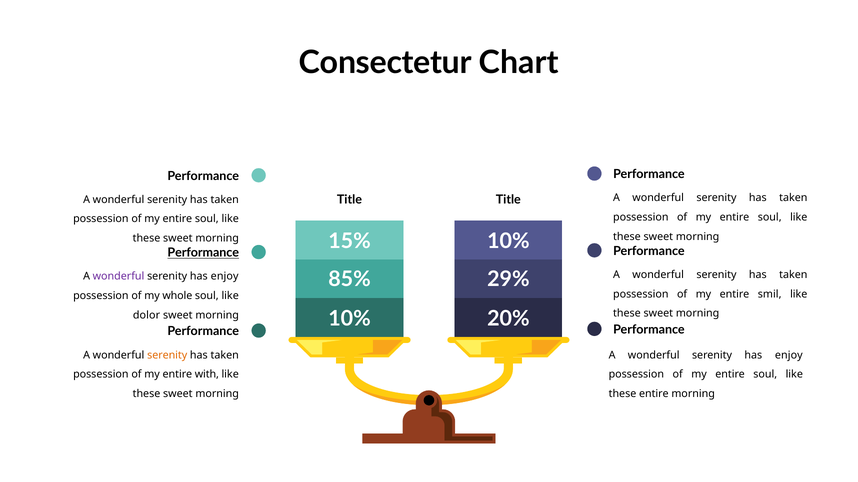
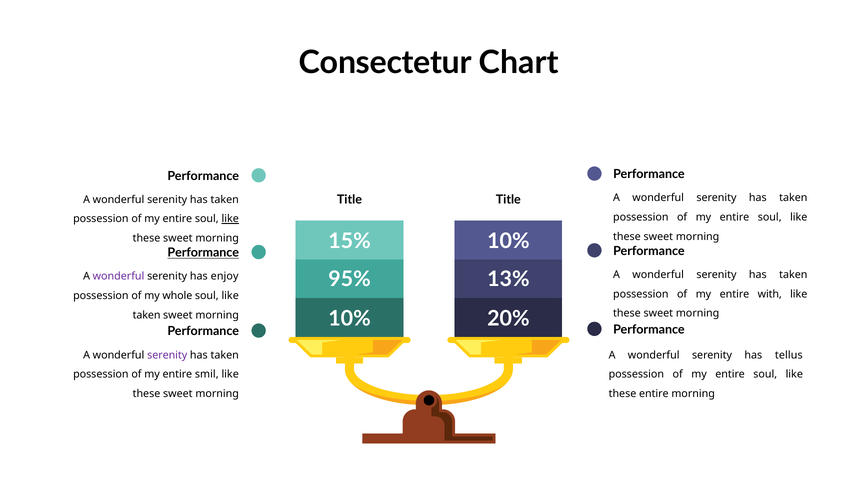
like at (230, 219) underline: none -> present
85%: 85% -> 95%
29%: 29% -> 13%
smil: smil -> with
dolor at (146, 315): dolor -> taken
serenity at (167, 355) colour: orange -> purple
enjoy at (789, 355): enjoy -> tellus
with: with -> smil
